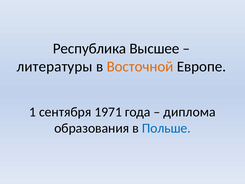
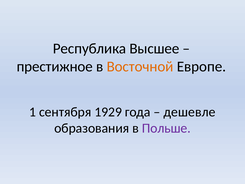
литературы: литературы -> престижное
1971: 1971 -> 1929
диплома: диплома -> дешевле
Польше colour: blue -> purple
